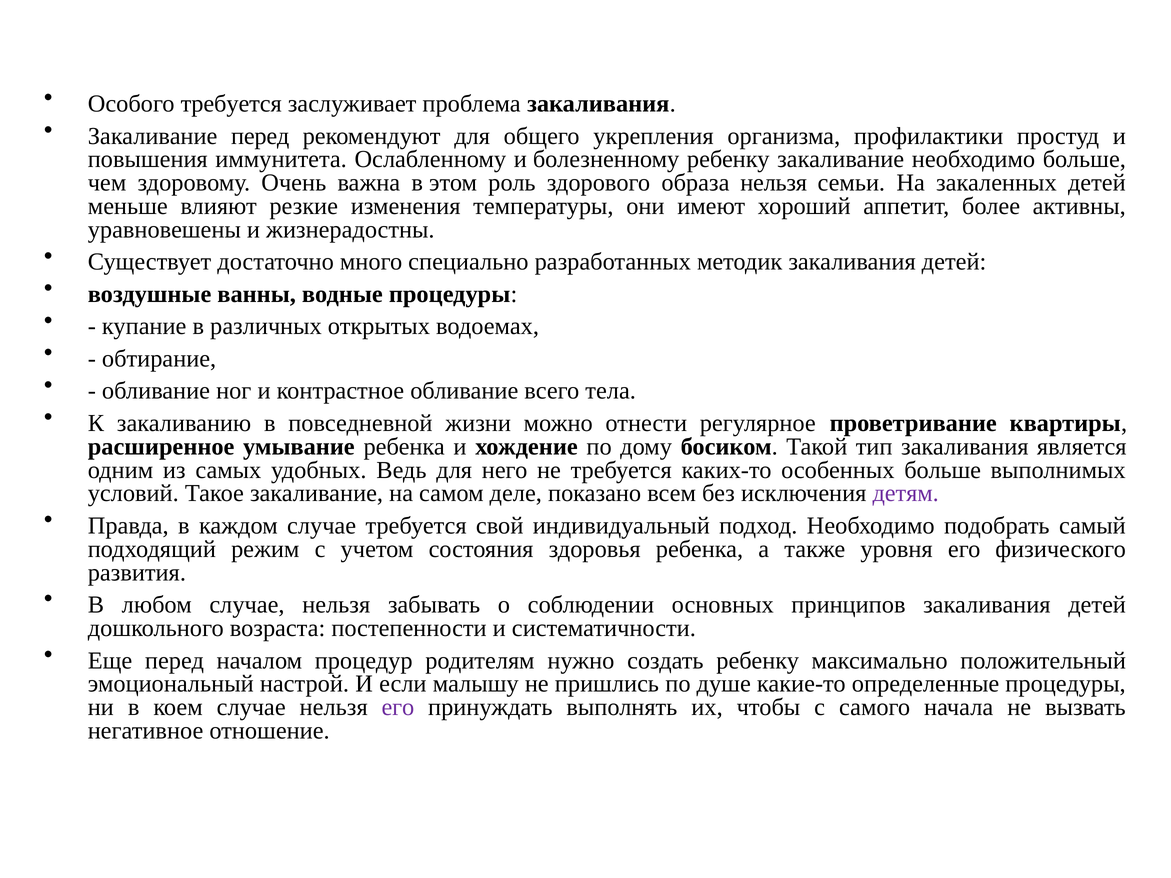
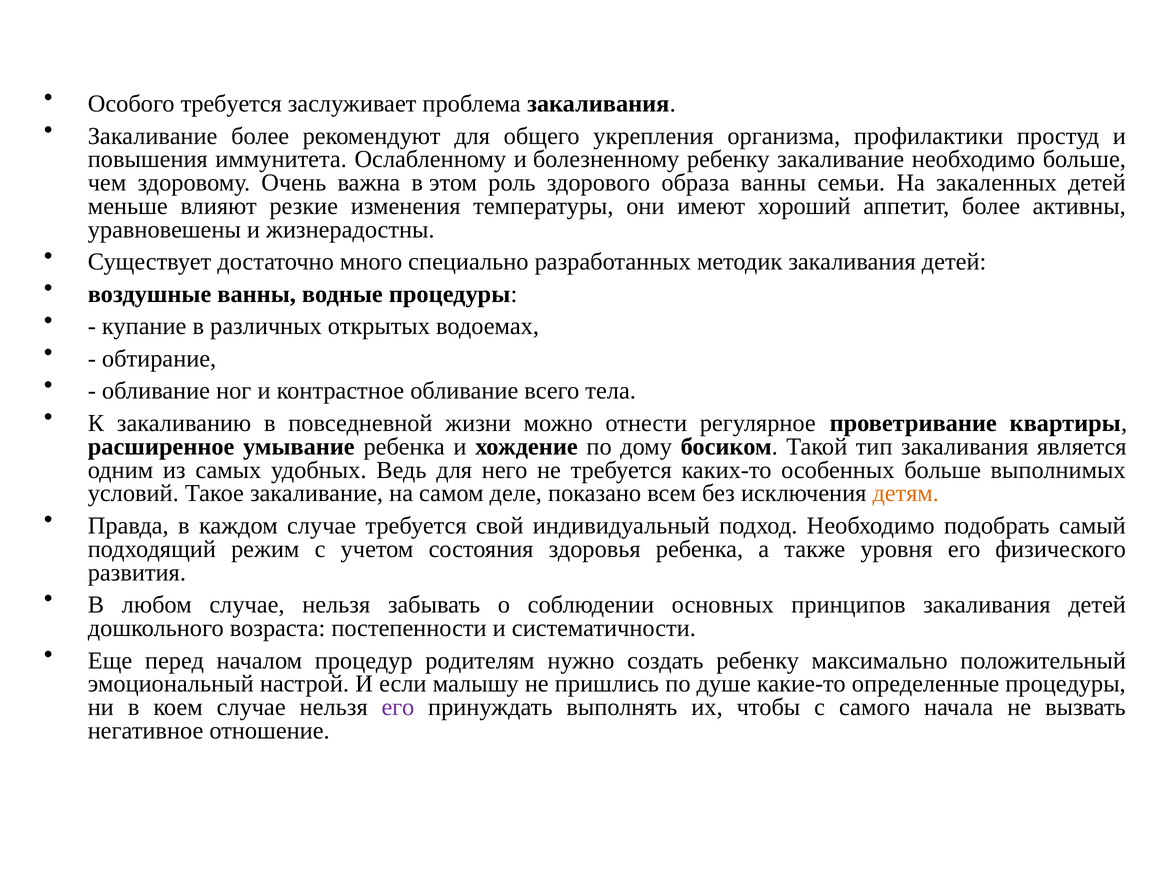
Закаливание перед: перед -> более
образа нельзя: нельзя -> ванны
детям colour: purple -> orange
